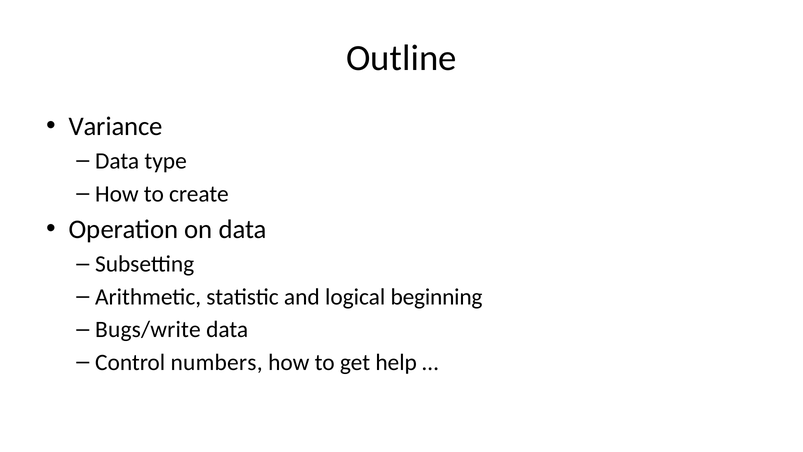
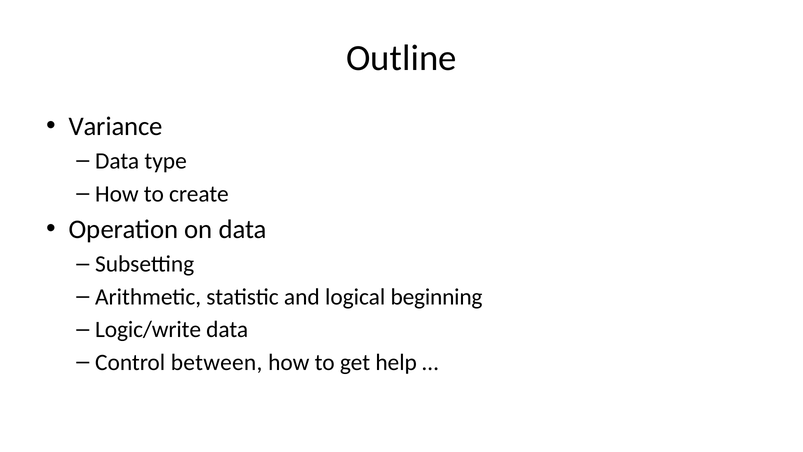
Bugs/write: Bugs/write -> Logic/write
numbers: numbers -> between
